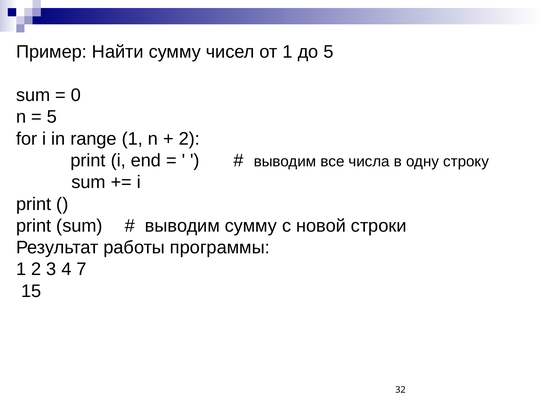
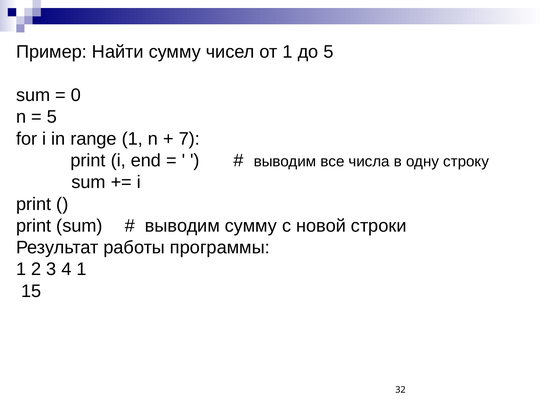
2 at (189, 139): 2 -> 7
4 7: 7 -> 1
